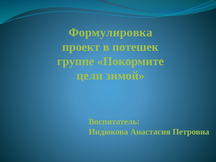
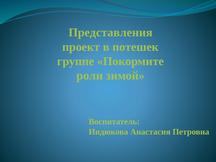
Формулировка: Формулировка -> Представления
цели: цели -> роли
